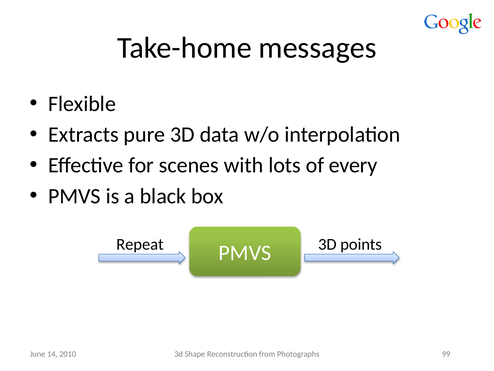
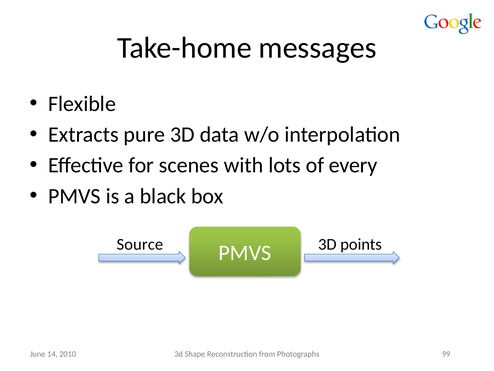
Repeat: Repeat -> Source
